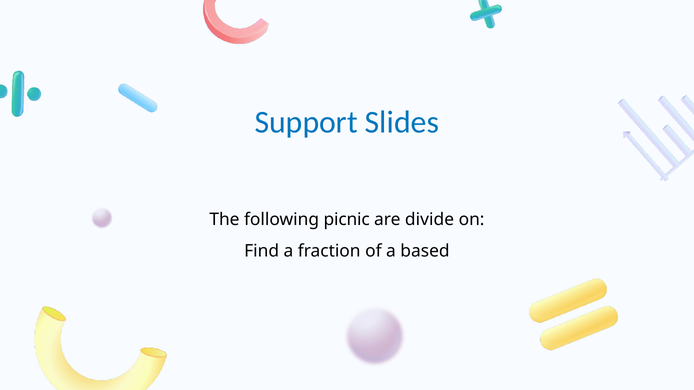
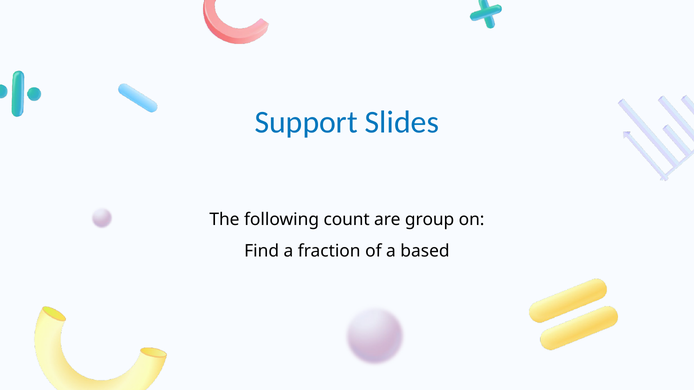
picnic: picnic -> count
divide: divide -> group
